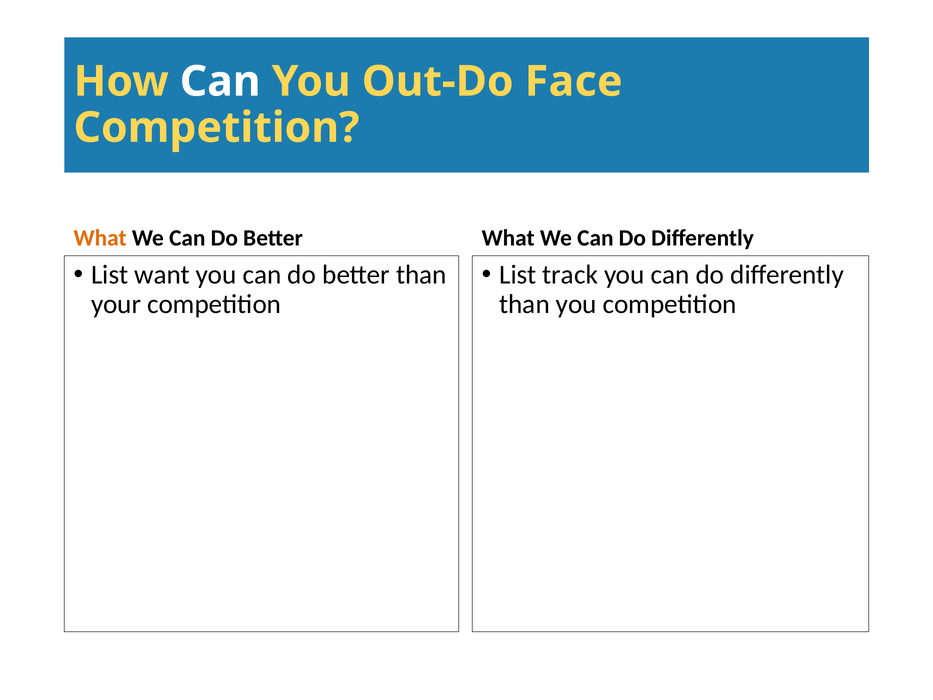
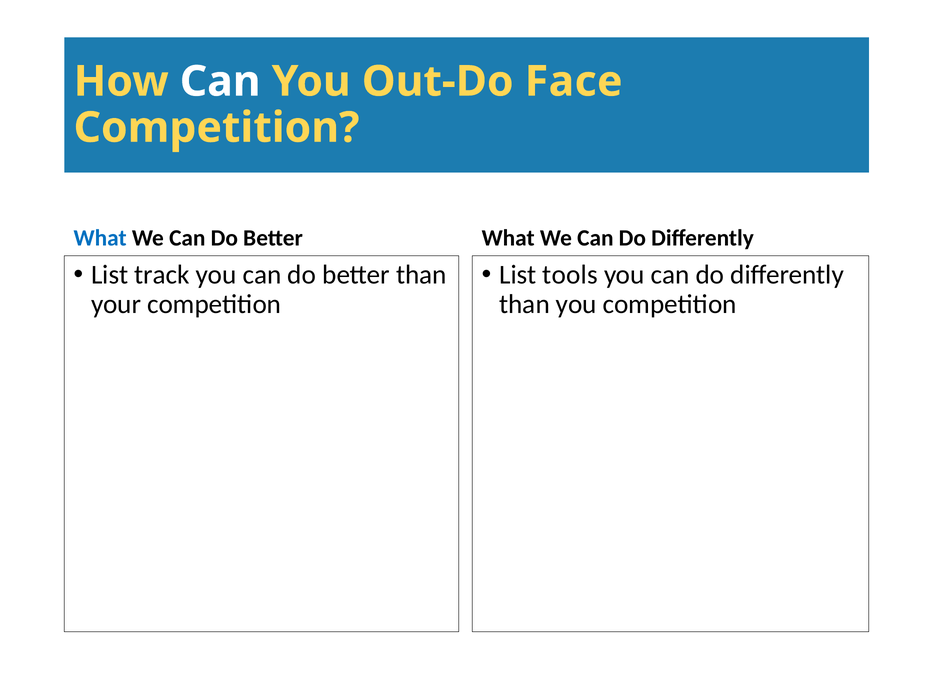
What at (100, 238) colour: orange -> blue
want: want -> track
track: track -> tools
